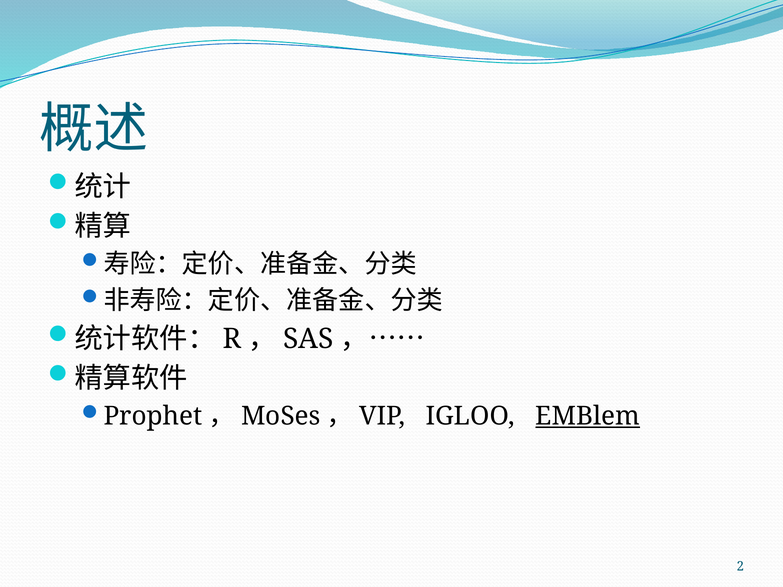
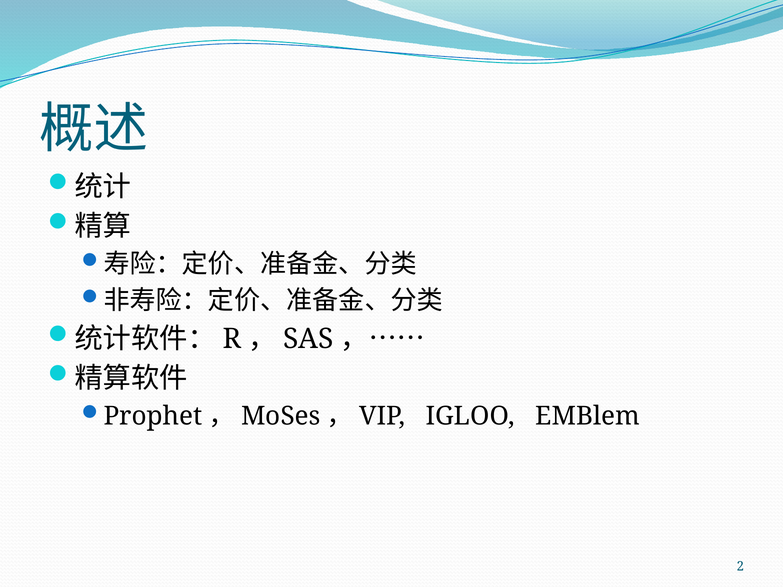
EMBlem underline: present -> none
